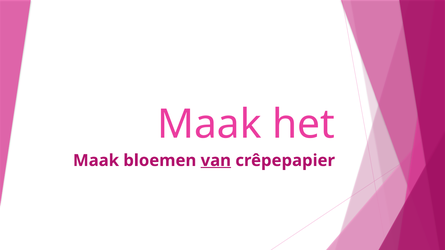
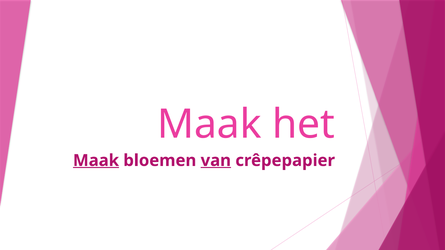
Maak at (96, 161) underline: none -> present
